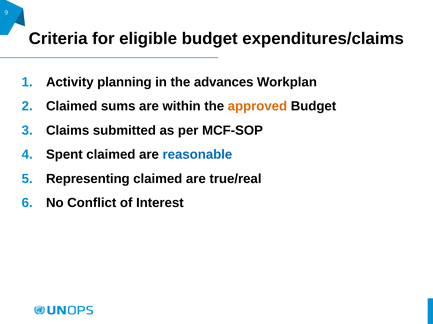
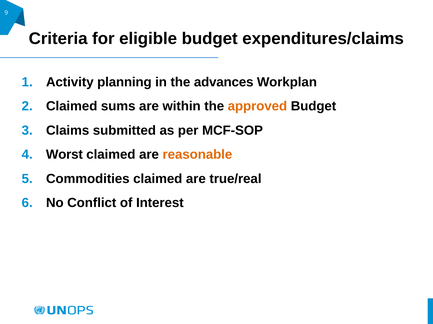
Spent: Spent -> Worst
reasonable colour: blue -> orange
Representing: Representing -> Commodities
